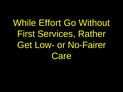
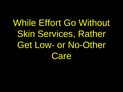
First: First -> Skin
No-Fairer: No-Fairer -> No-Other
